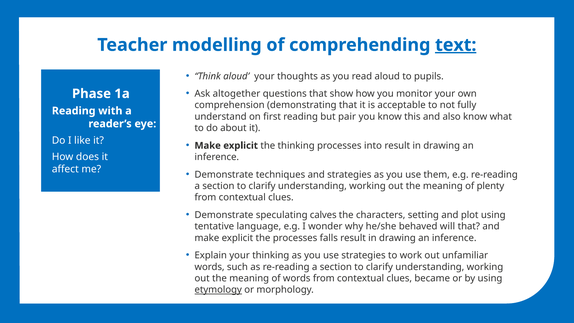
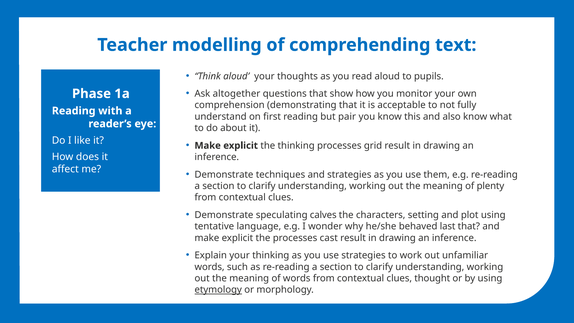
text underline: present -> none
into: into -> grid
will: will -> last
falls: falls -> cast
became: became -> thought
